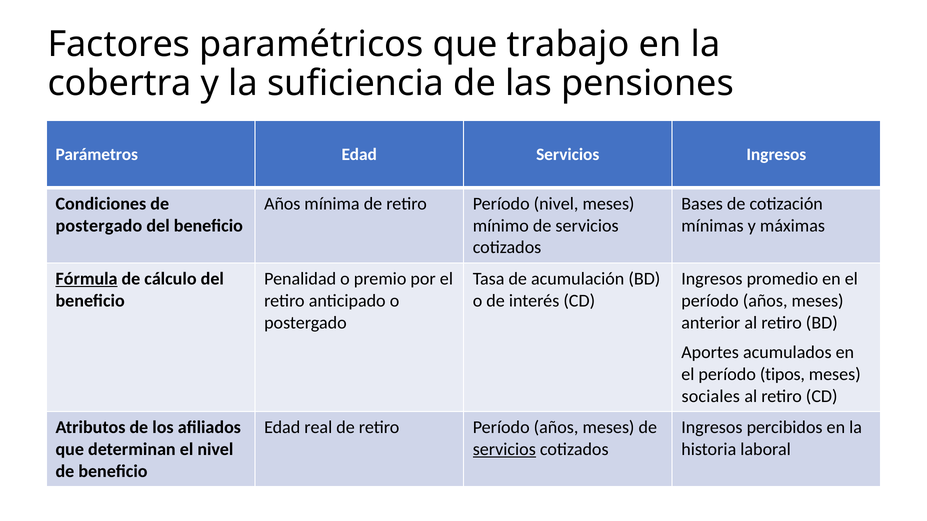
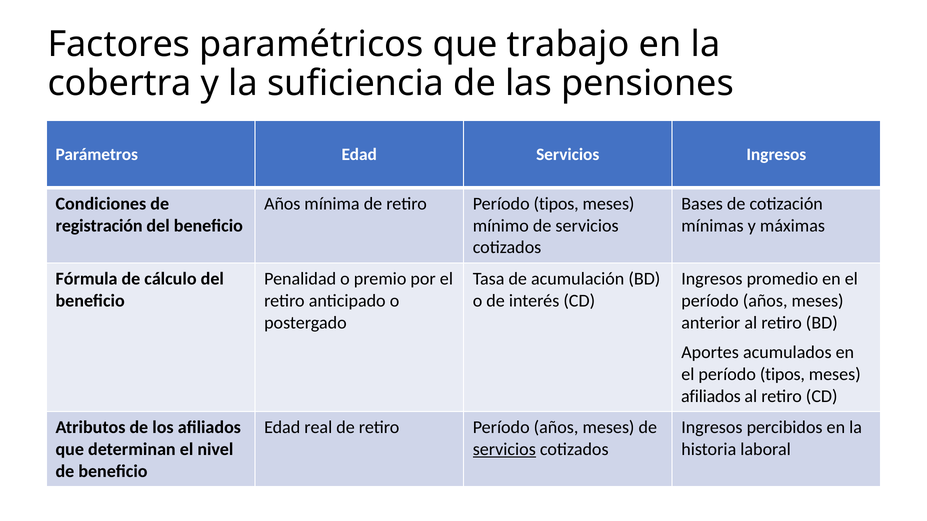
retiro Período nivel: nivel -> tipos
postergado at (99, 226): postergado -> registración
Fórmula underline: present -> none
sociales at (711, 397): sociales -> afiliados
